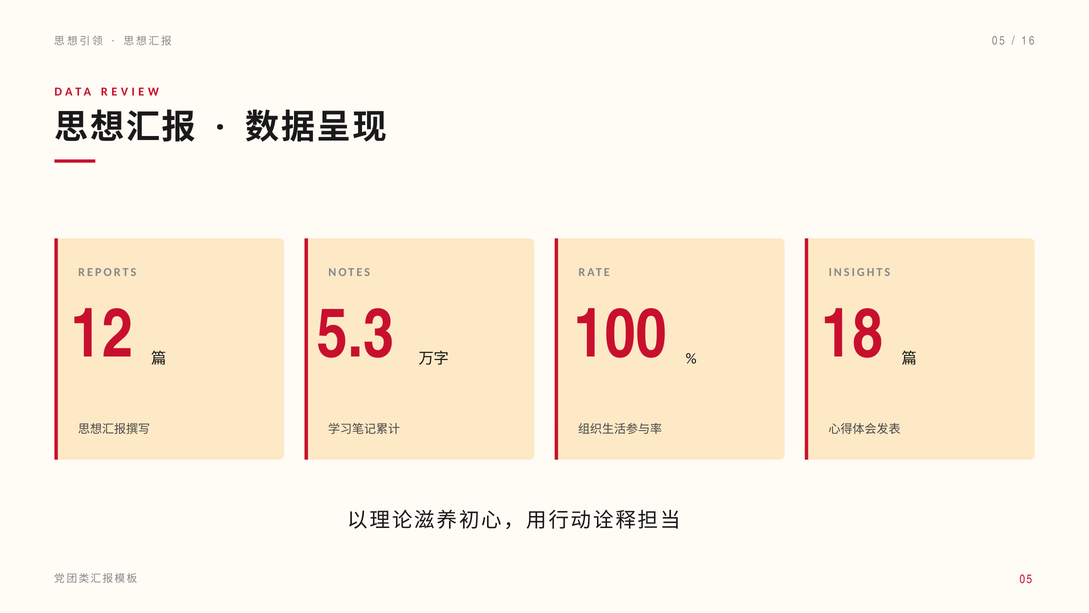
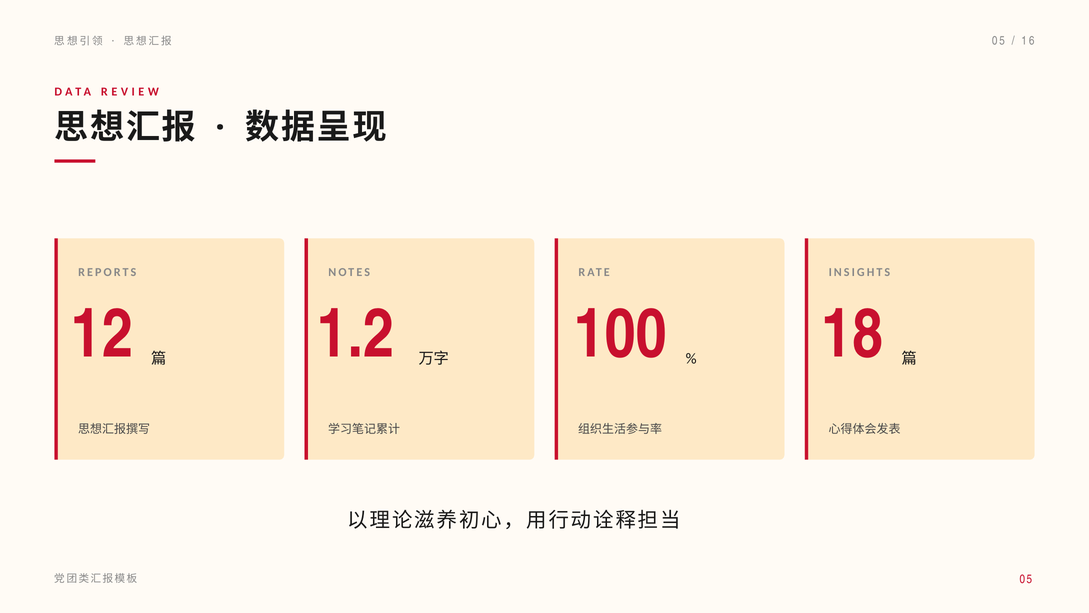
5.3: 5.3 -> 1.2
